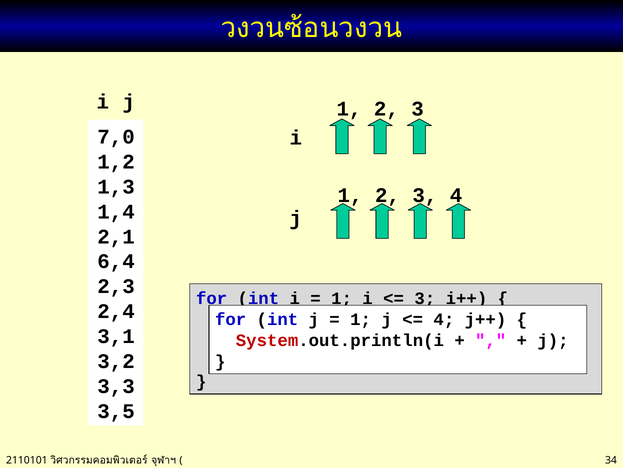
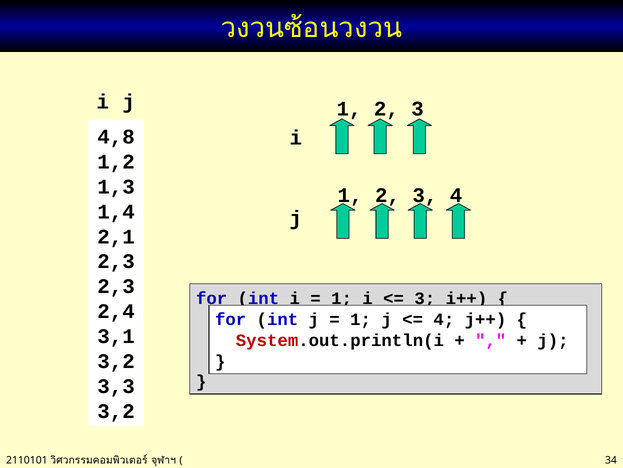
7,0: 7,0 -> 4,8
6,4 at (116, 261): 6,4 -> 2,3
3,5 at (116, 411): 3,5 -> 3,2
